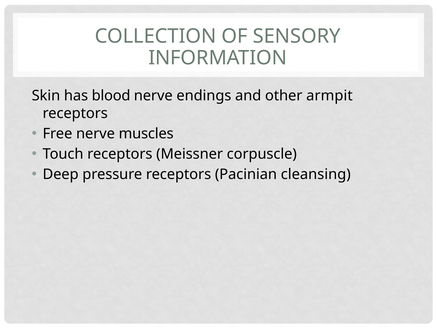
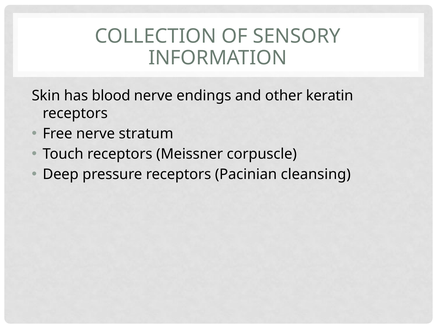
armpit: armpit -> keratin
muscles: muscles -> stratum
